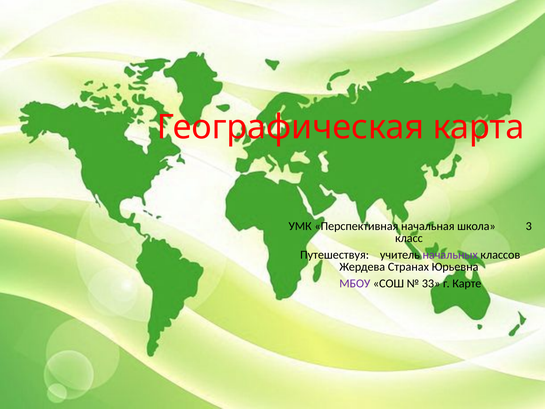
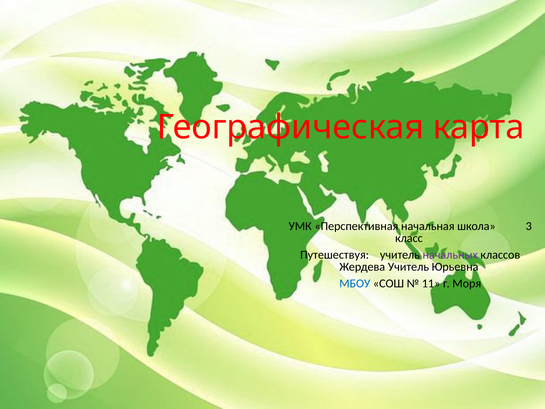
Жердева Странах: Странах -> Учитель
МБОУ colour: purple -> blue
33: 33 -> 11
Карте: Карте -> Моря
